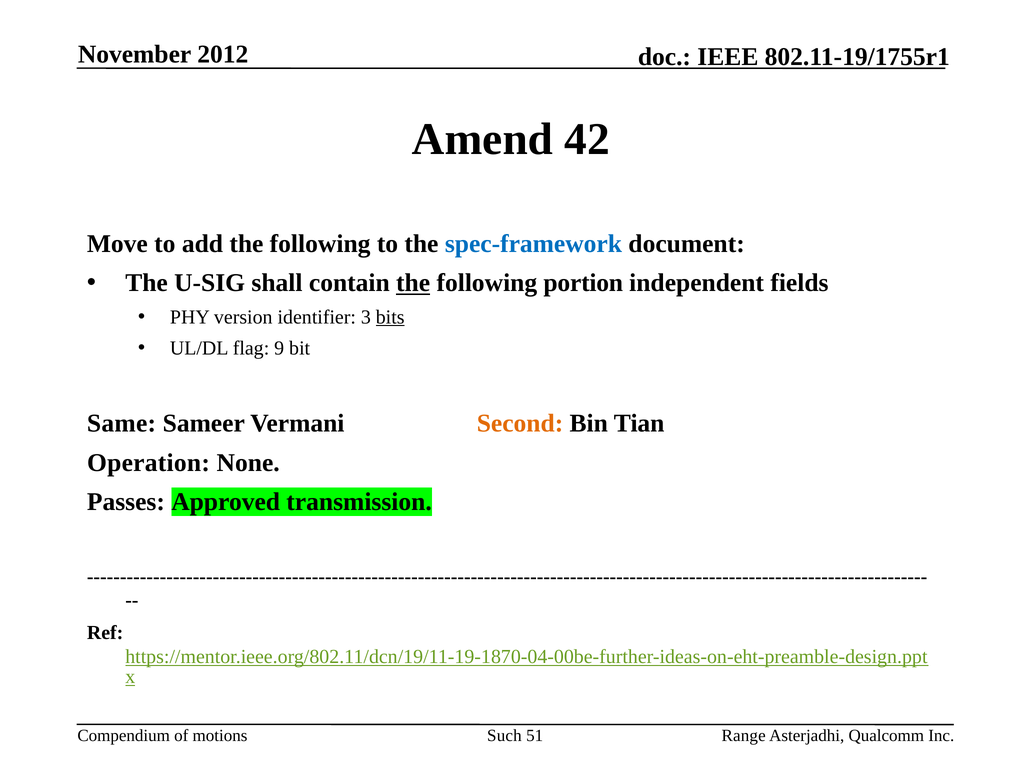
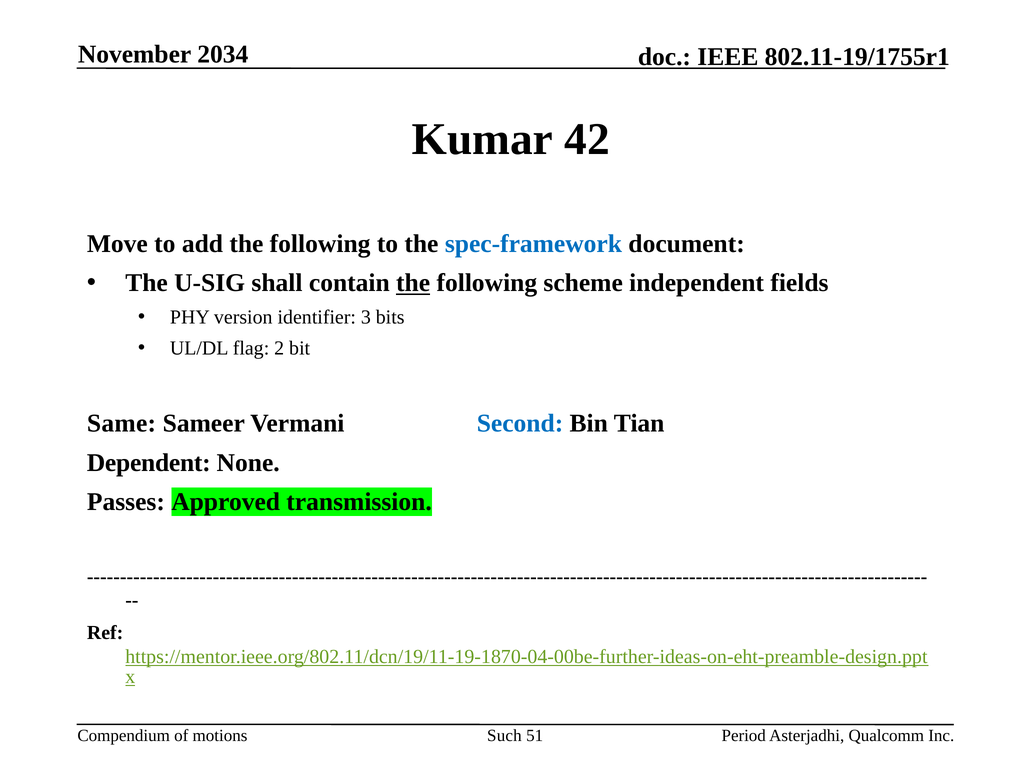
2012: 2012 -> 2034
Amend: Amend -> Kumar
portion: portion -> scheme
bits underline: present -> none
9: 9 -> 2
Second colour: orange -> blue
Operation: Operation -> Dependent
Range: Range -> Period
